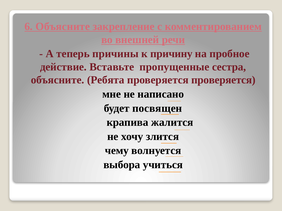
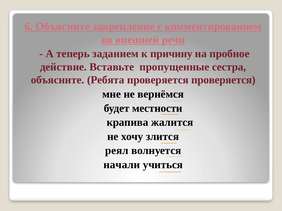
причины: причины -> заданием
написано: написано -> вернёмся
посвящен: посвящен -> местности
чему: чему -> реял
выбора: выбора -> начали
